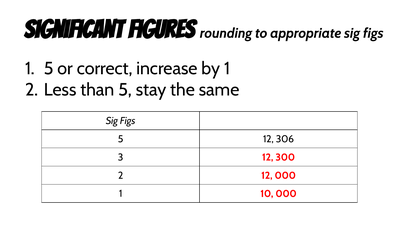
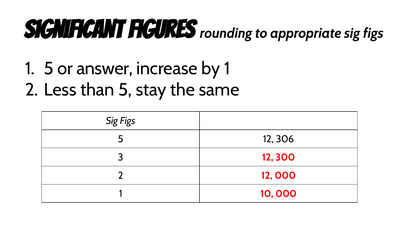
correct: correct -> answer
